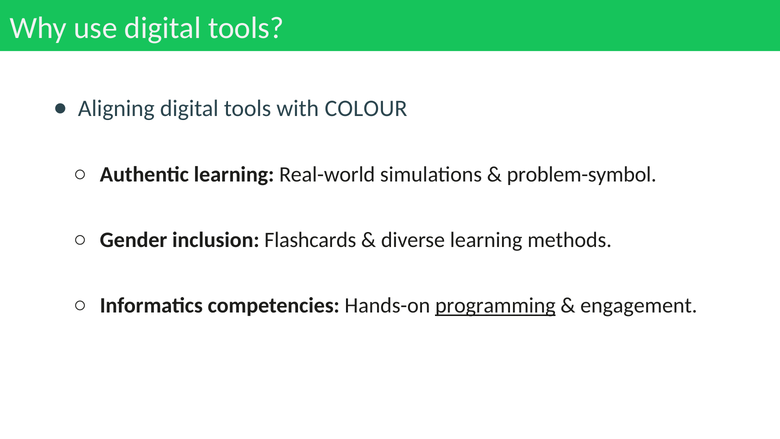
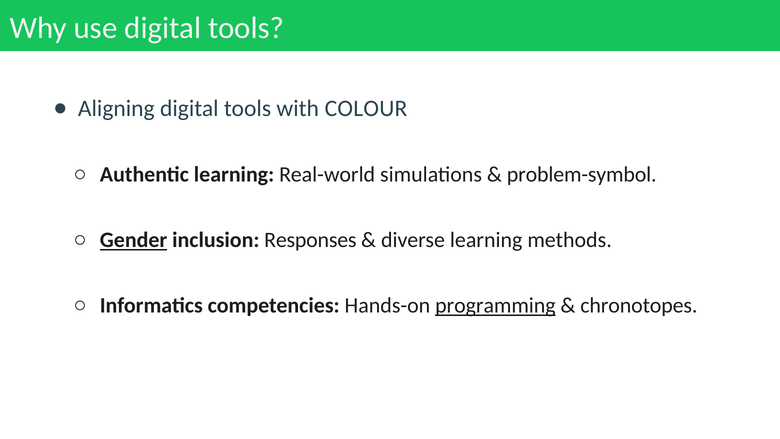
Gender underline: none -> present
Flashcards: Flashcards -> Responses
engagement: engagement -> chronotopes
